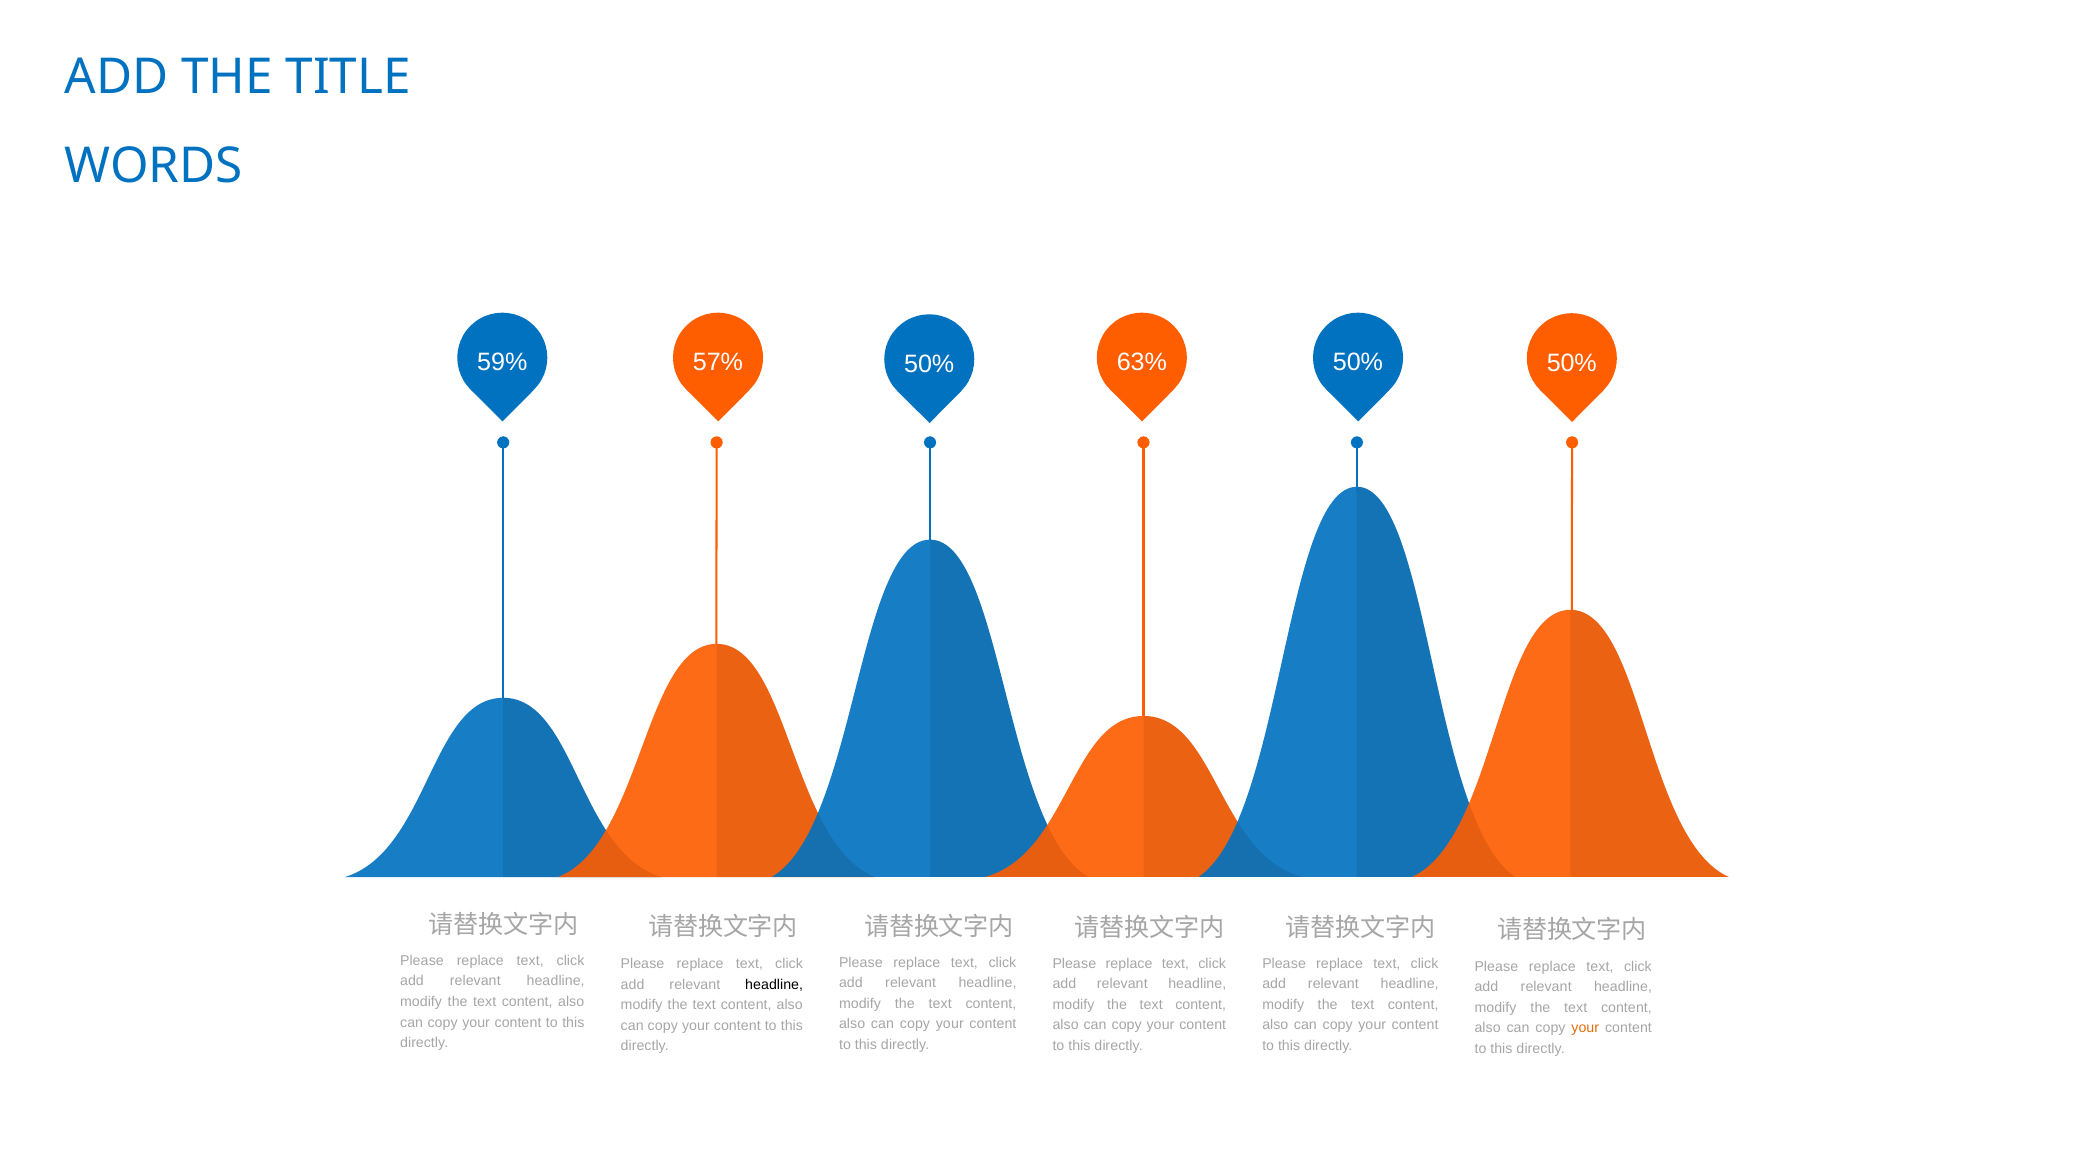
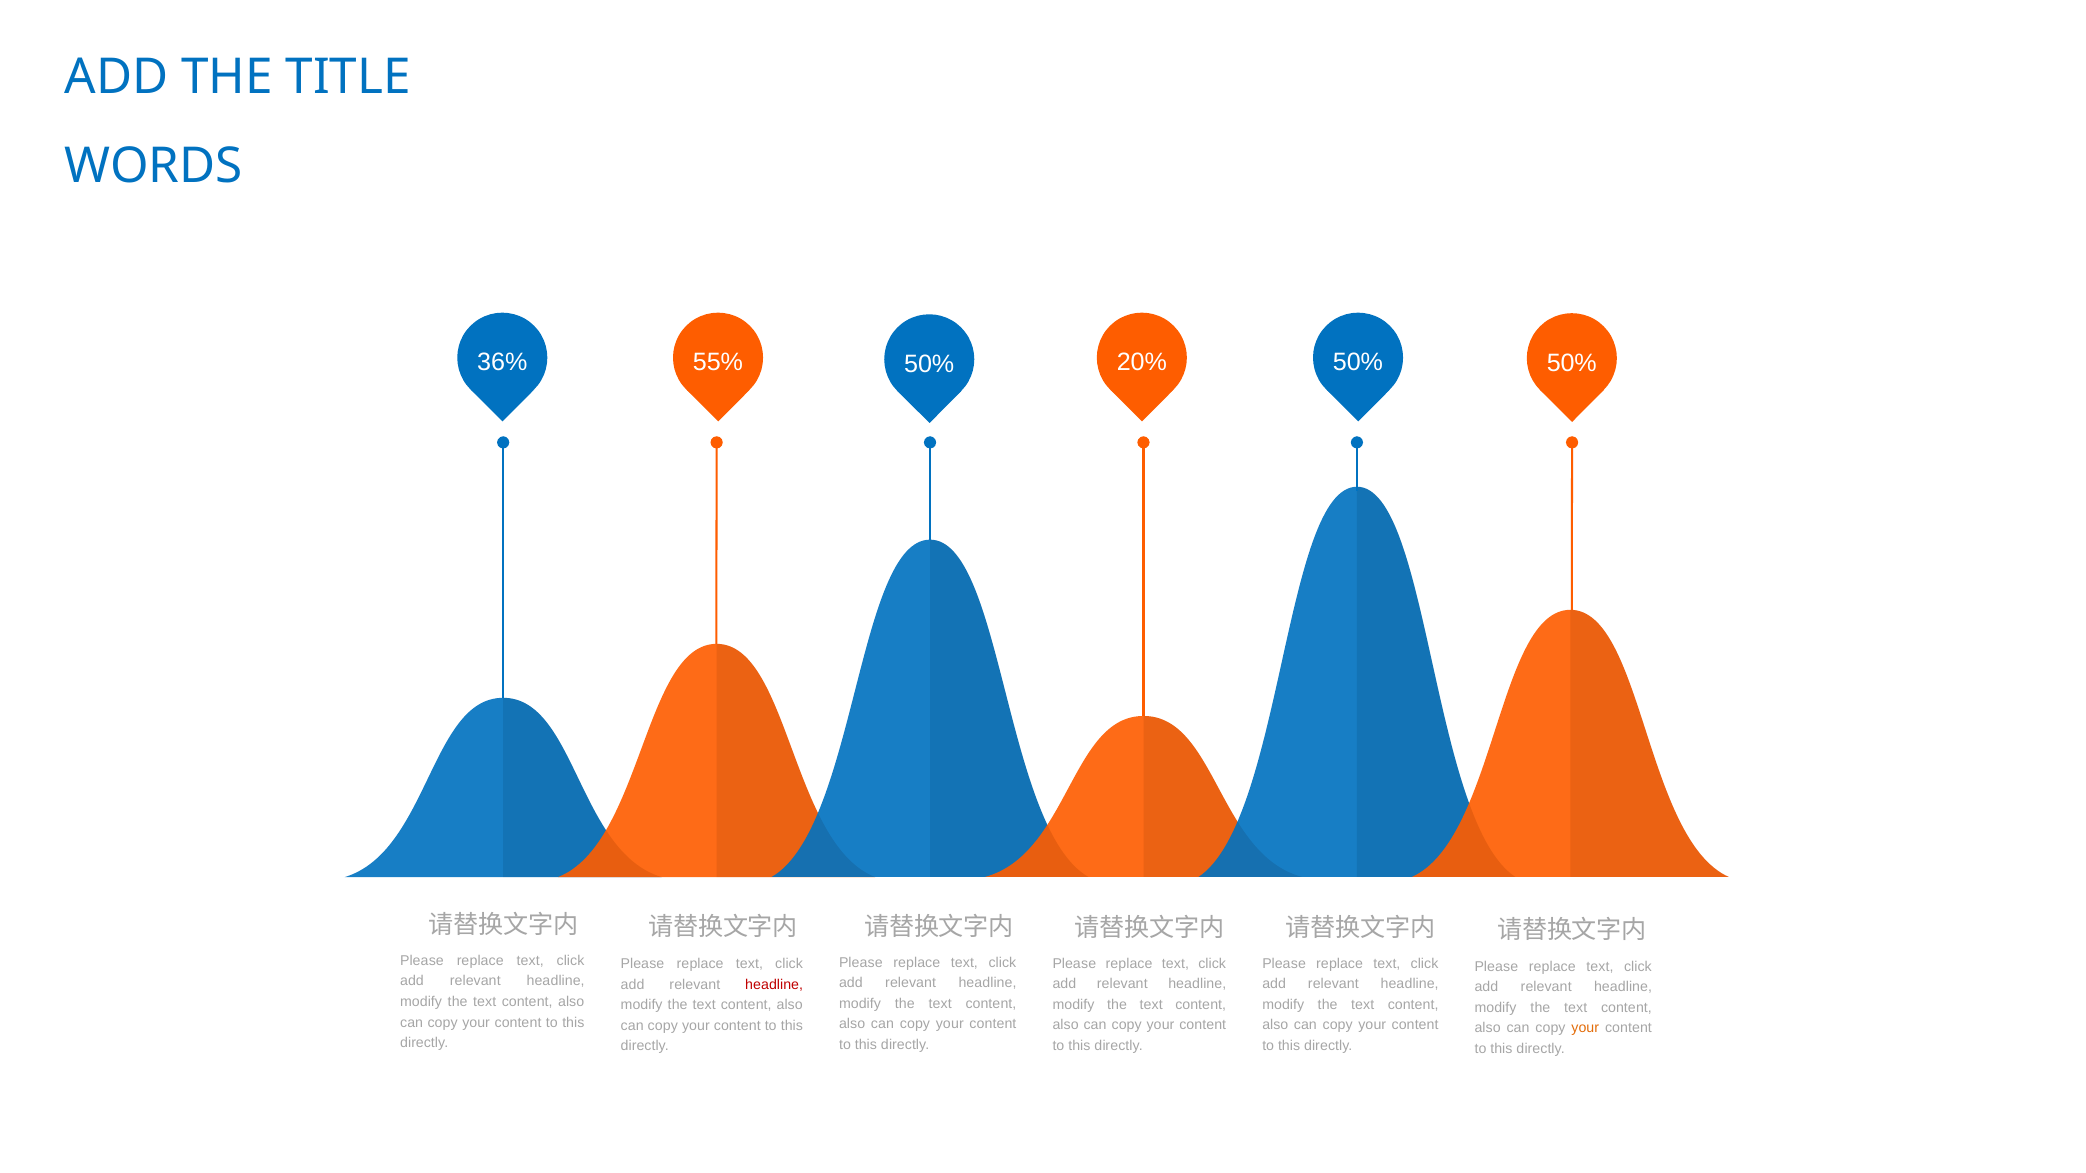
59%: 59% -> 36%
57%: 57% -> 55%
63%: 63% -> 20%
headline at (774, 985) colour: black -> red
